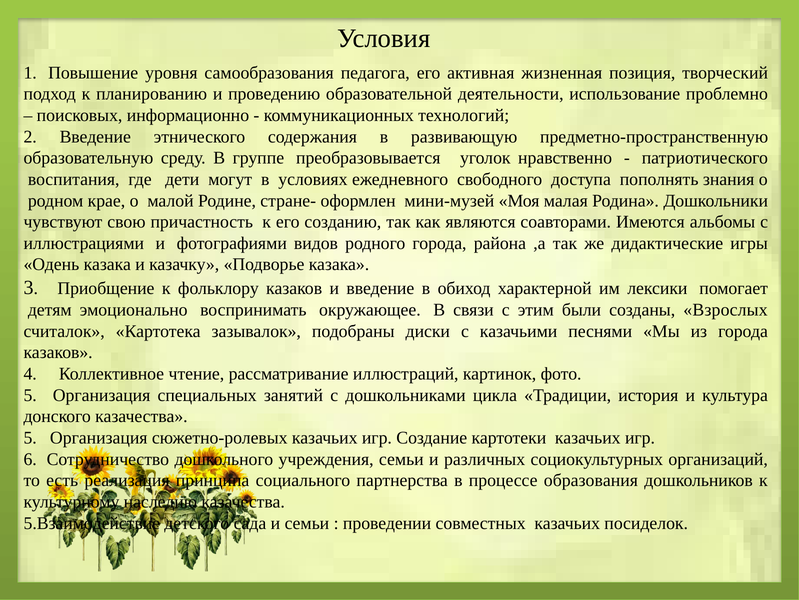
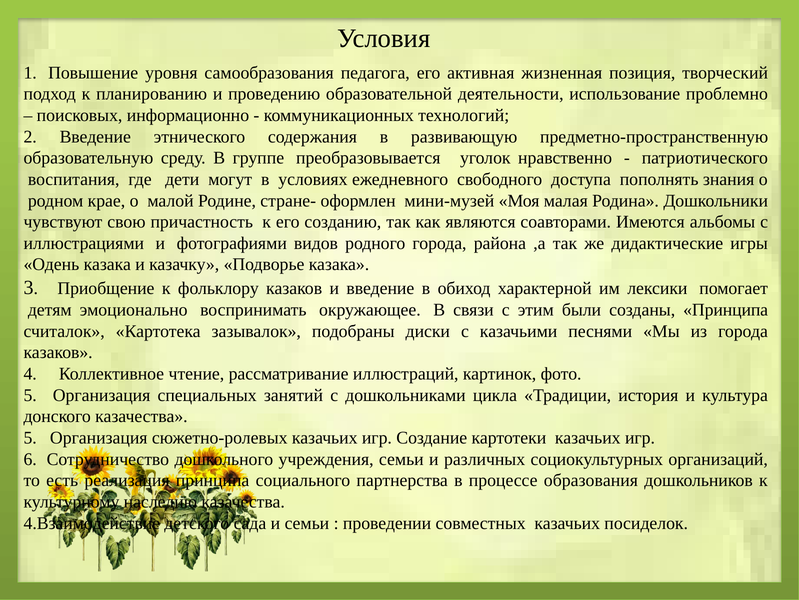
созданы Взрослых: Взрослых -> Принципа
5.Взаимодействие: 5.Взаимодействие -> 4.Взаимодействие
